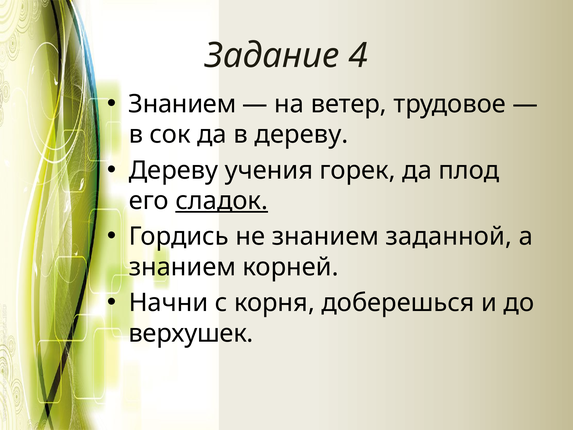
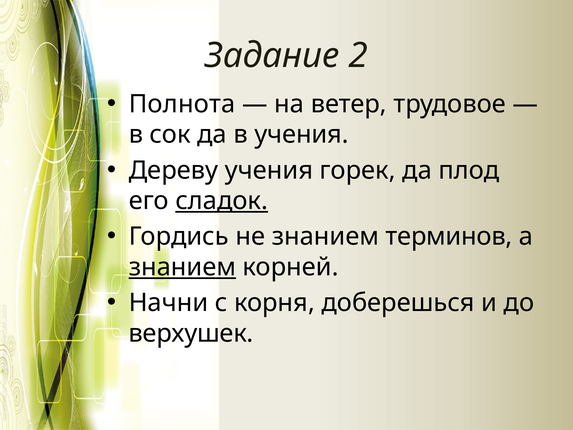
4: 4 -> 2
Знанием at (182, 104): Знанием -> Полнота
в дереву: дереву -> учения
заданной: заданной -> терминов
знанием at (182, 267) underline: none -> present
